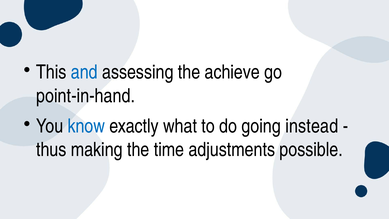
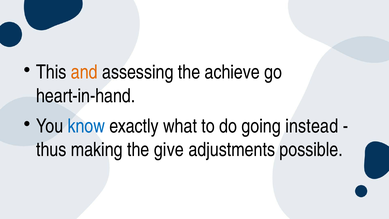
and colour: blue -> orange
point-in-hand: point-in-hand -> heart-in-hand
time: time -> give
